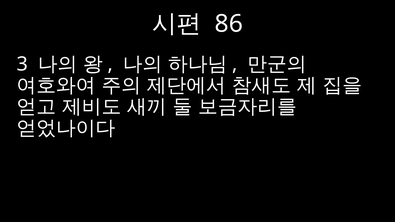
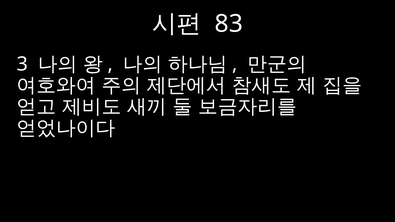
86: 86 -> 83
